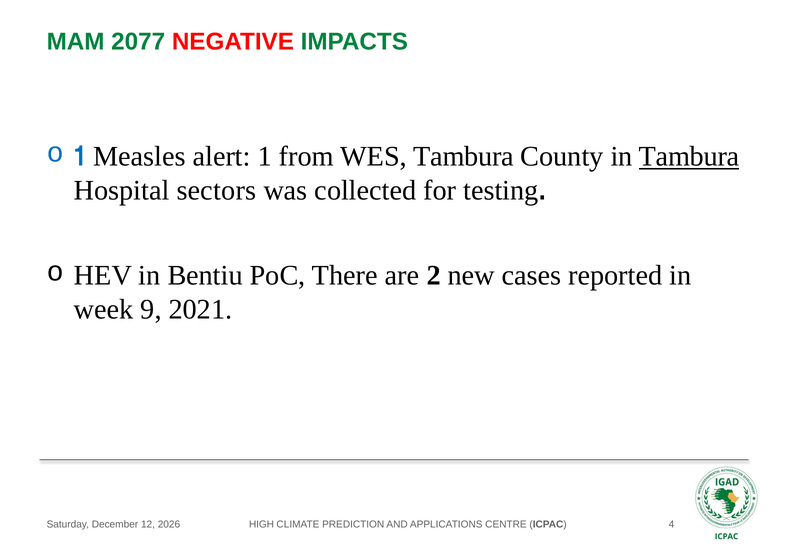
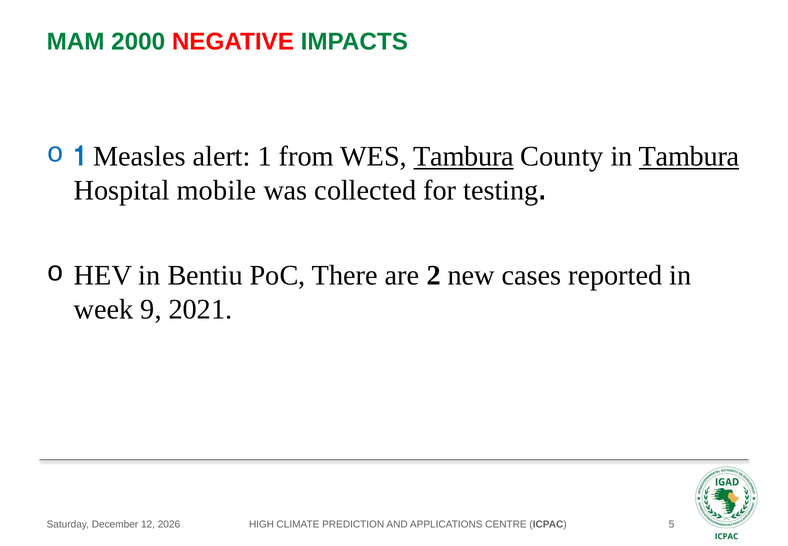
2077: 2077 -> 2000
Tambura at (464, 156) underline: none -> present
sectors: sectors -> mobile
4: 4 -> 5
